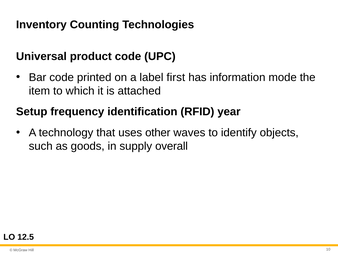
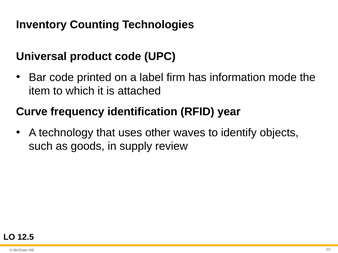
first: first -> firm
Setup: Setup -> Curve
overall: overall -> review
